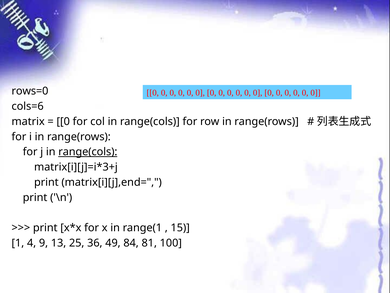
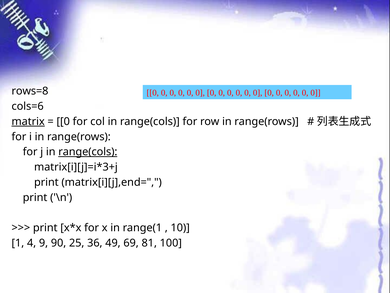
rows=0: rows=0 -> rows=8
matrix underline: none -> present
15: 15 -> 10
13: 13 -> 90
84: 84 -> 69
